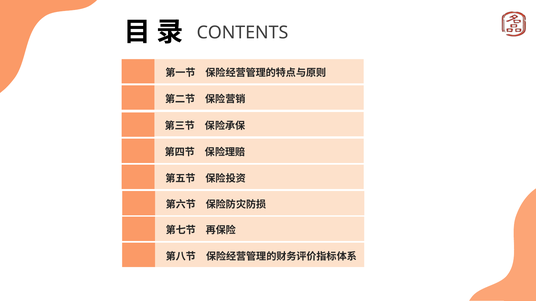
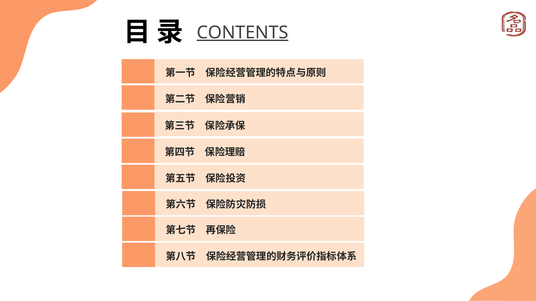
CONTENTS underline: none -> present
